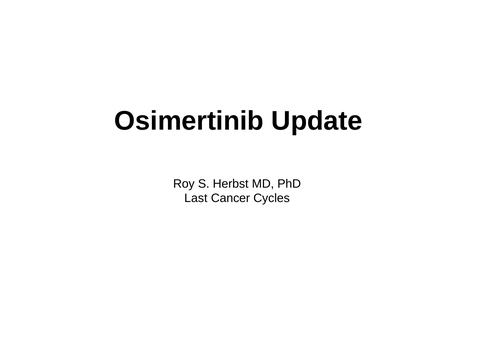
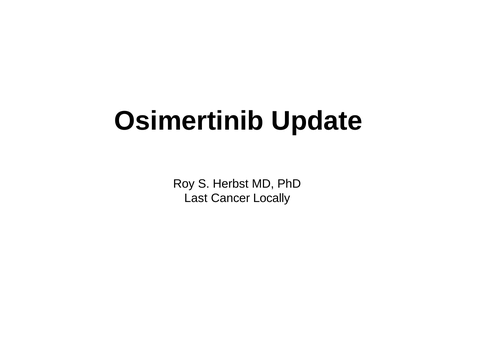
Cycles: Cycles -> Locally
